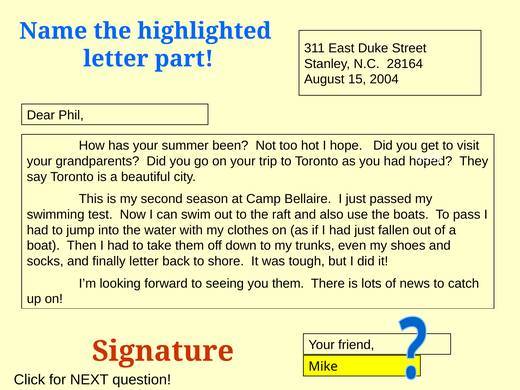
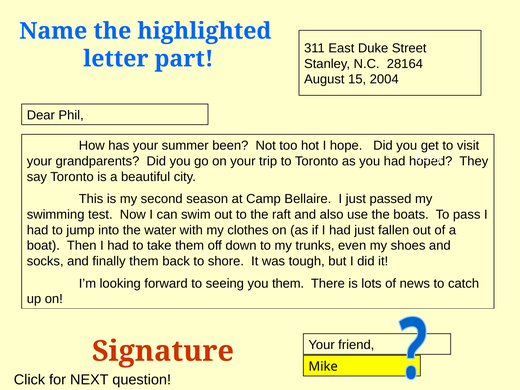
finally letter: letter -> them
